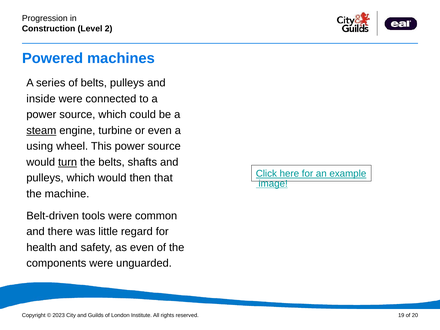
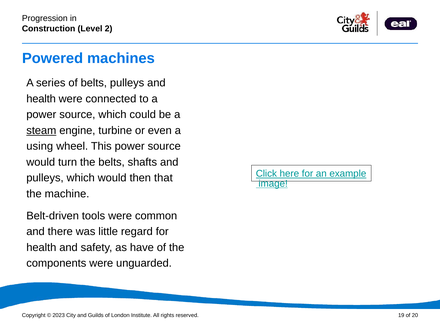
inside at (41, 99): inside -> health
turn underline: present -> none
as even: even -> have
